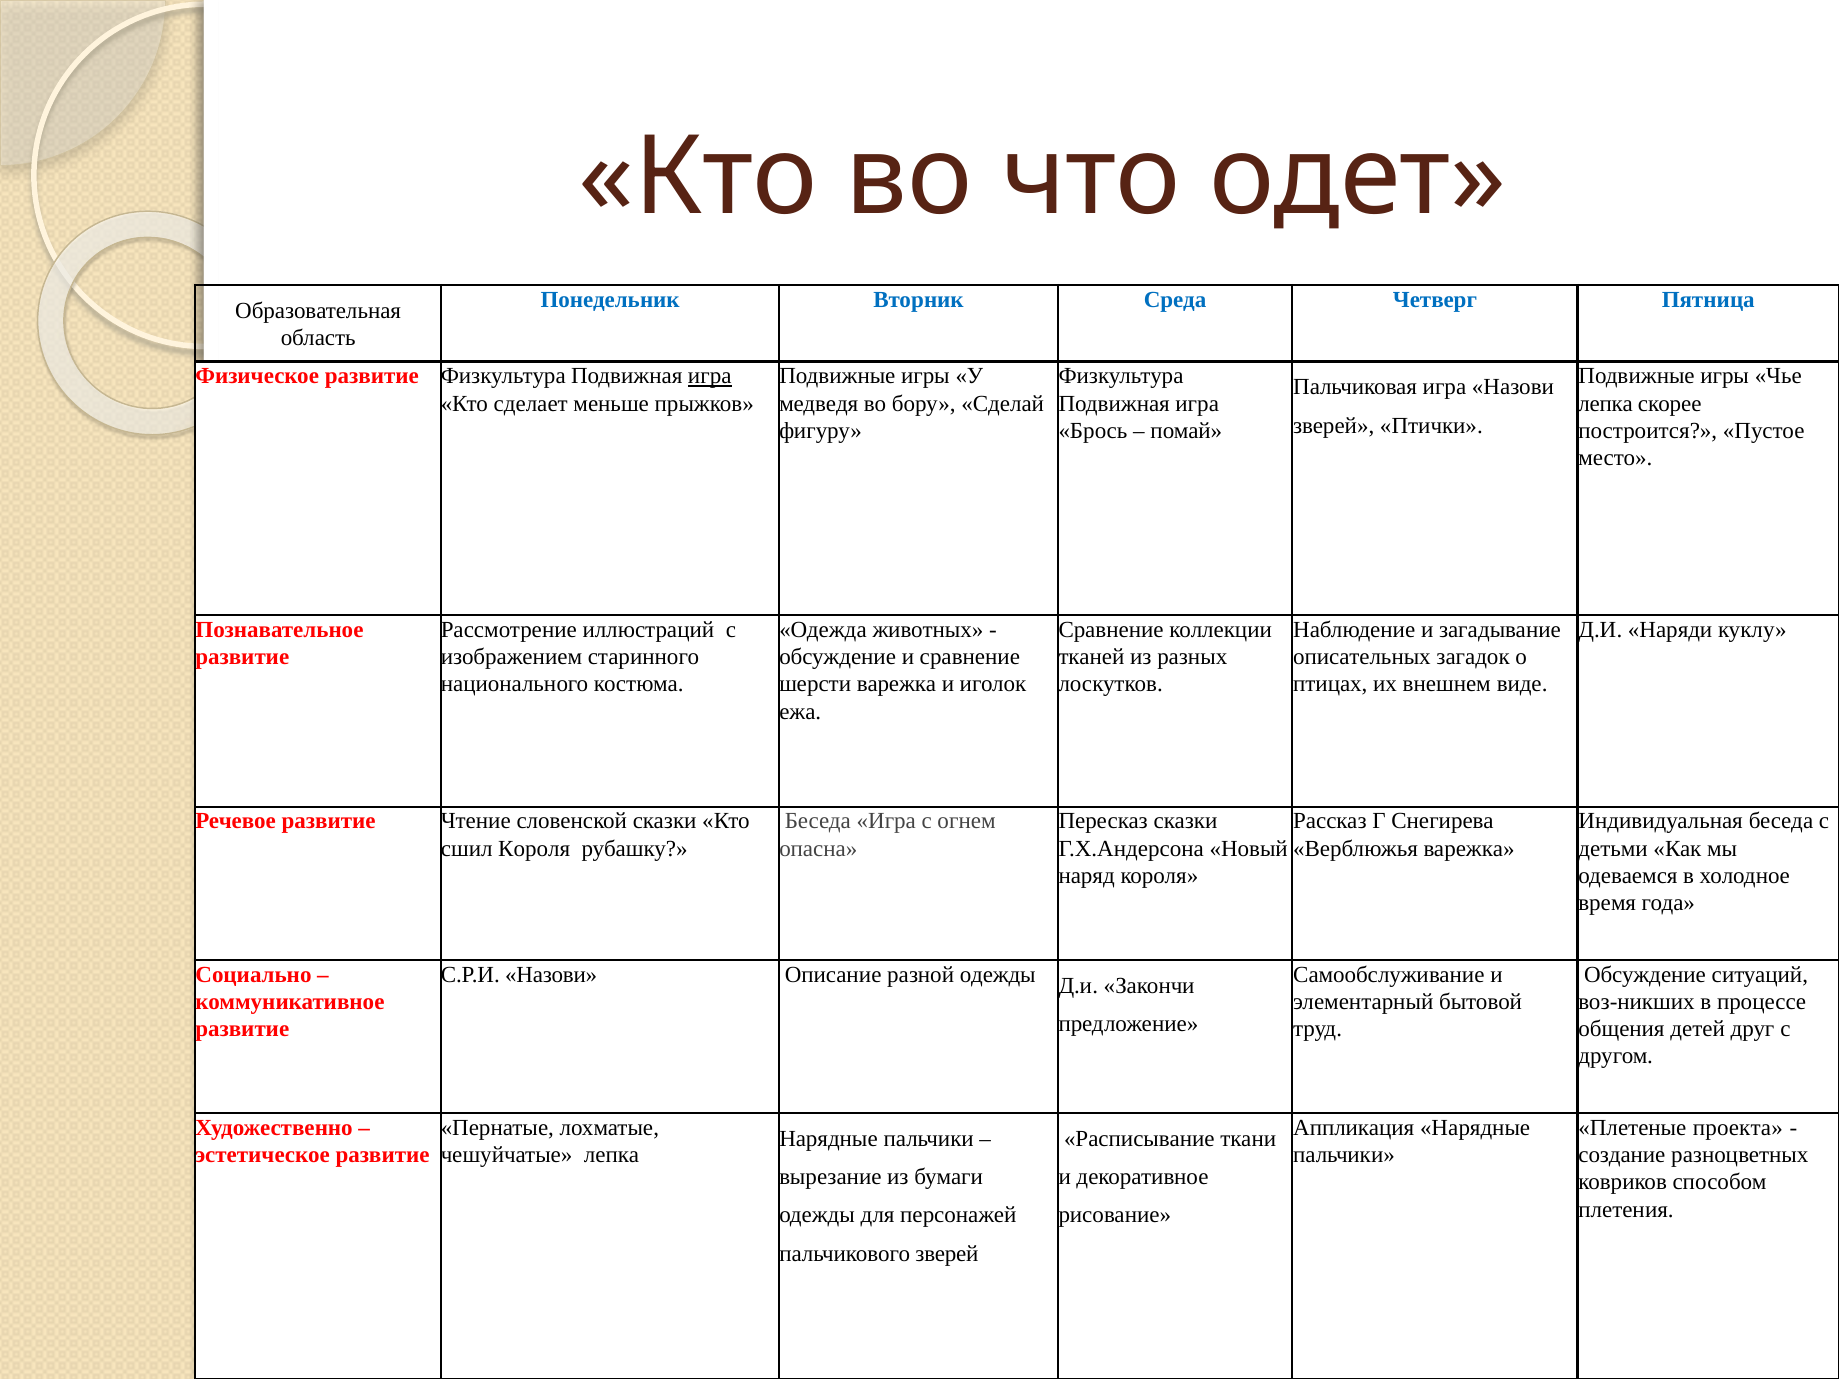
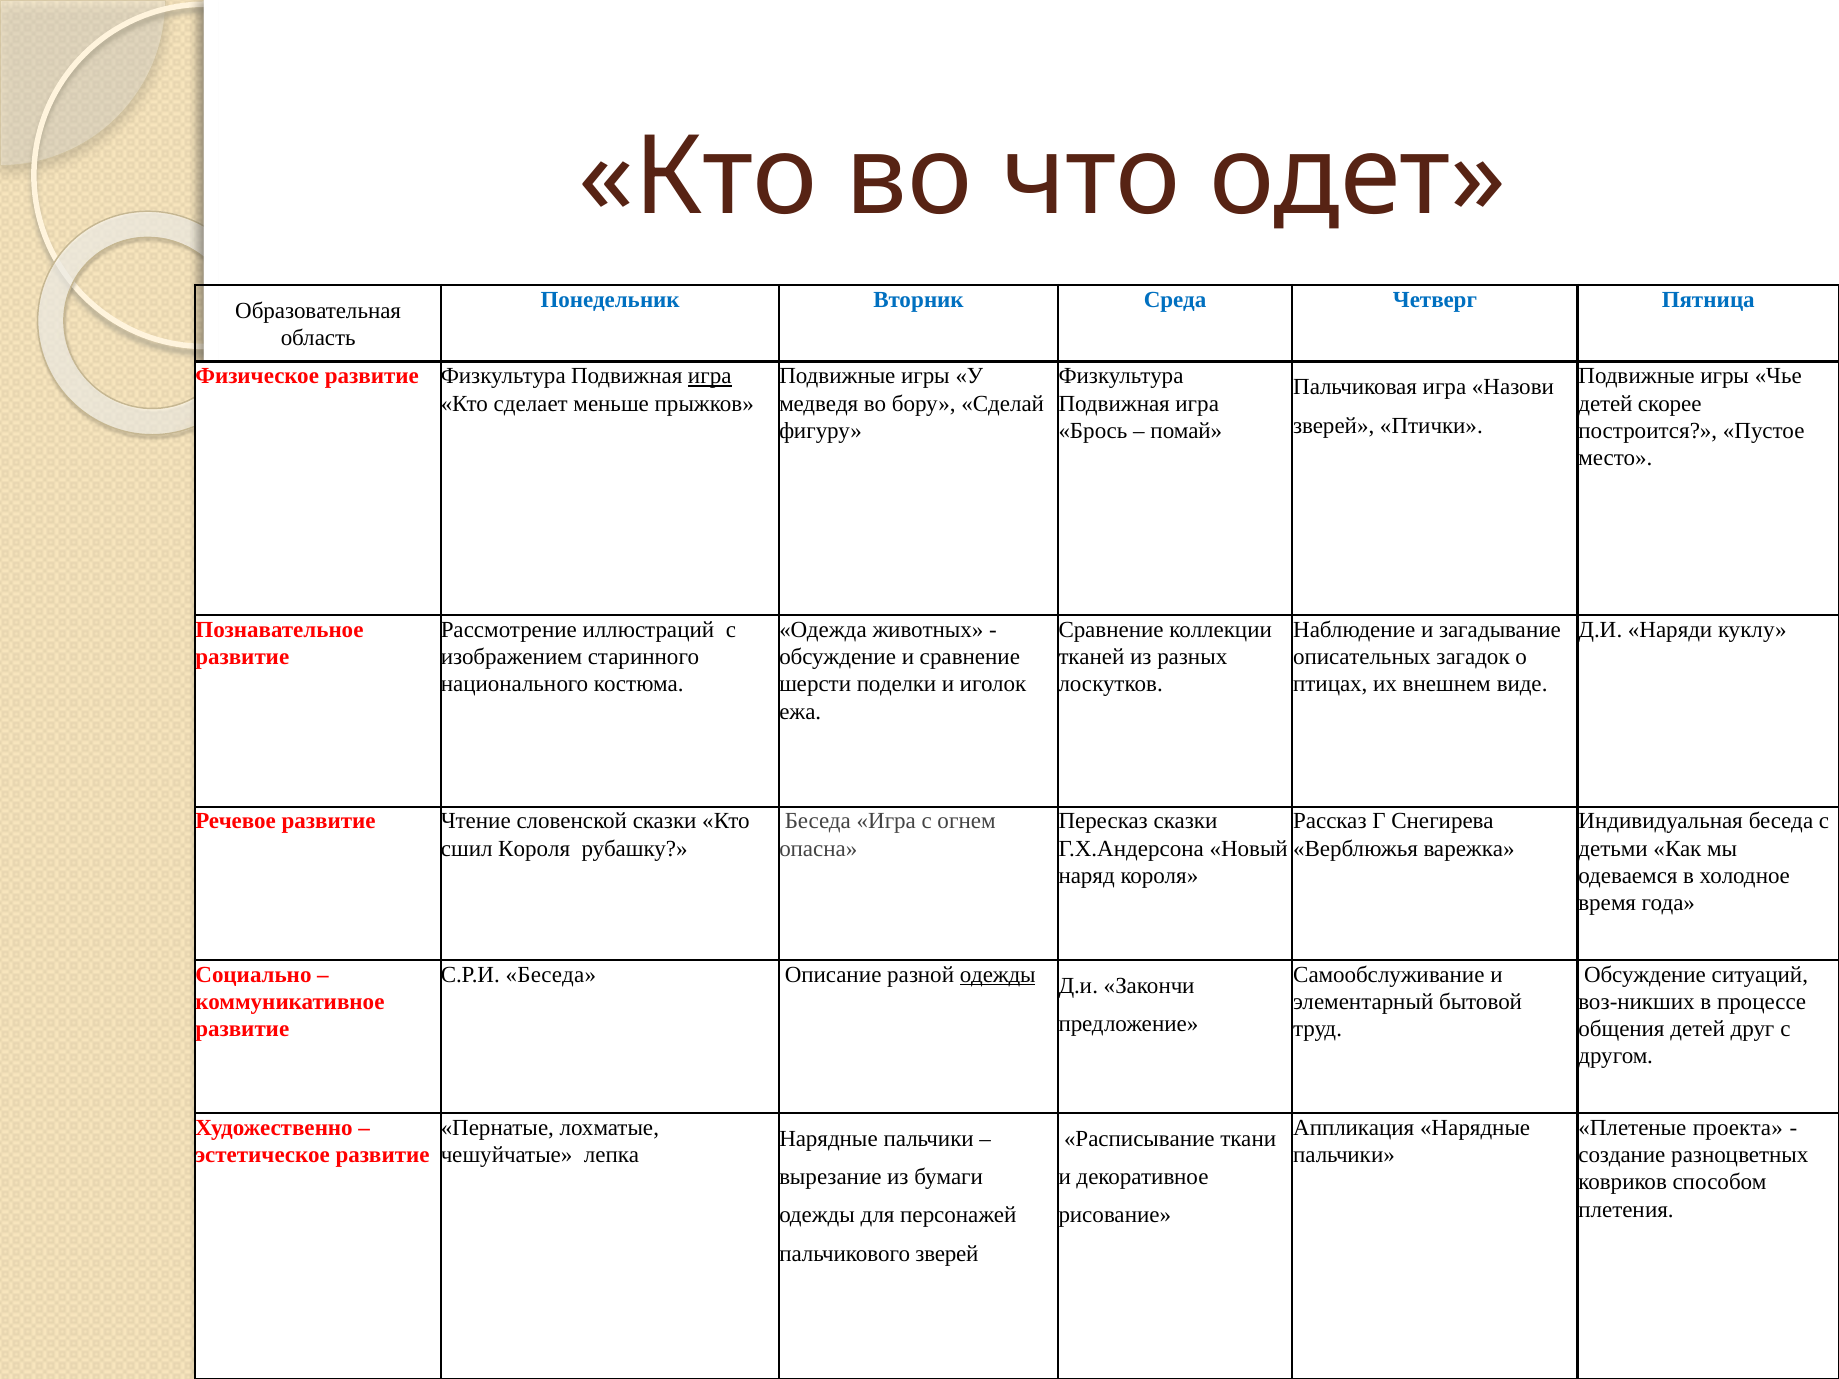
лепка at (1606, 404): лепка -> детей
шерсти варежка: варежка -> поделки
С.Р.И Назови: Назови -> Беседа
одежды at (998, 975) underline: none -> present
